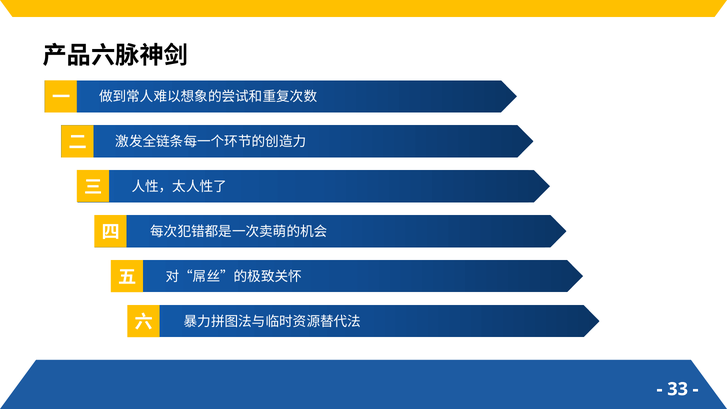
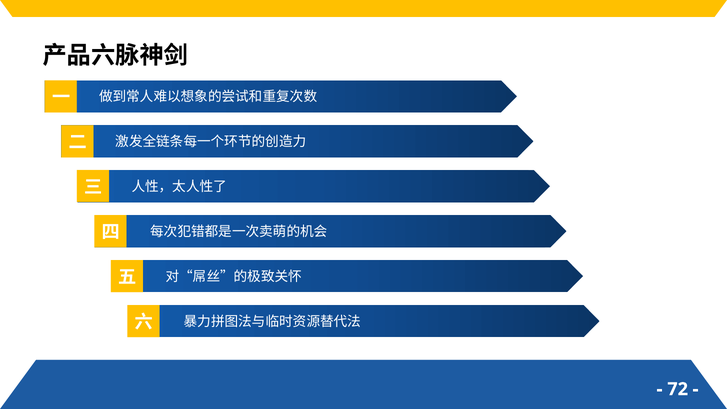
33: 33 -> 72
